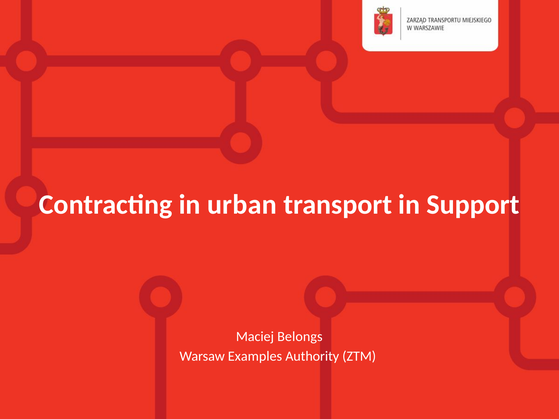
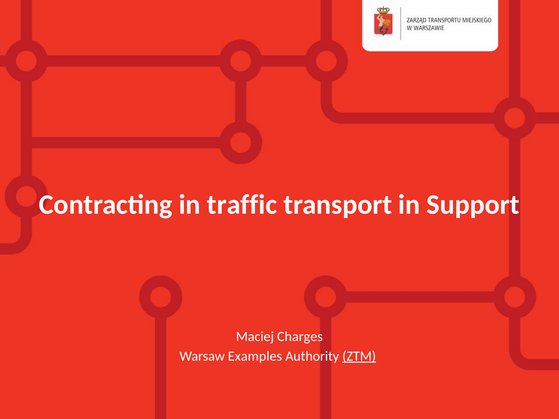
urban: urban -> traffic
Belongs: Belongs -> Charges
ZTM underline: none -> present
